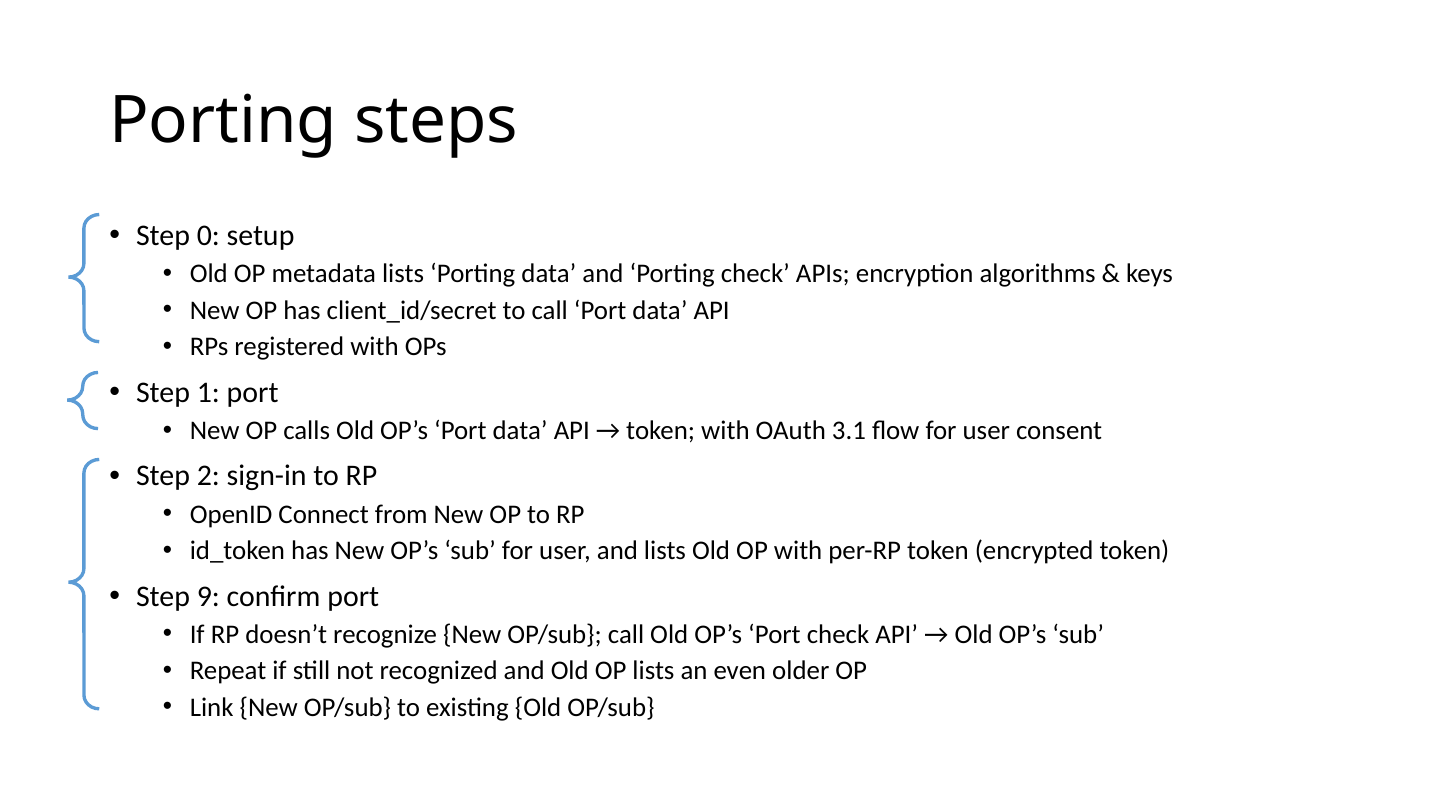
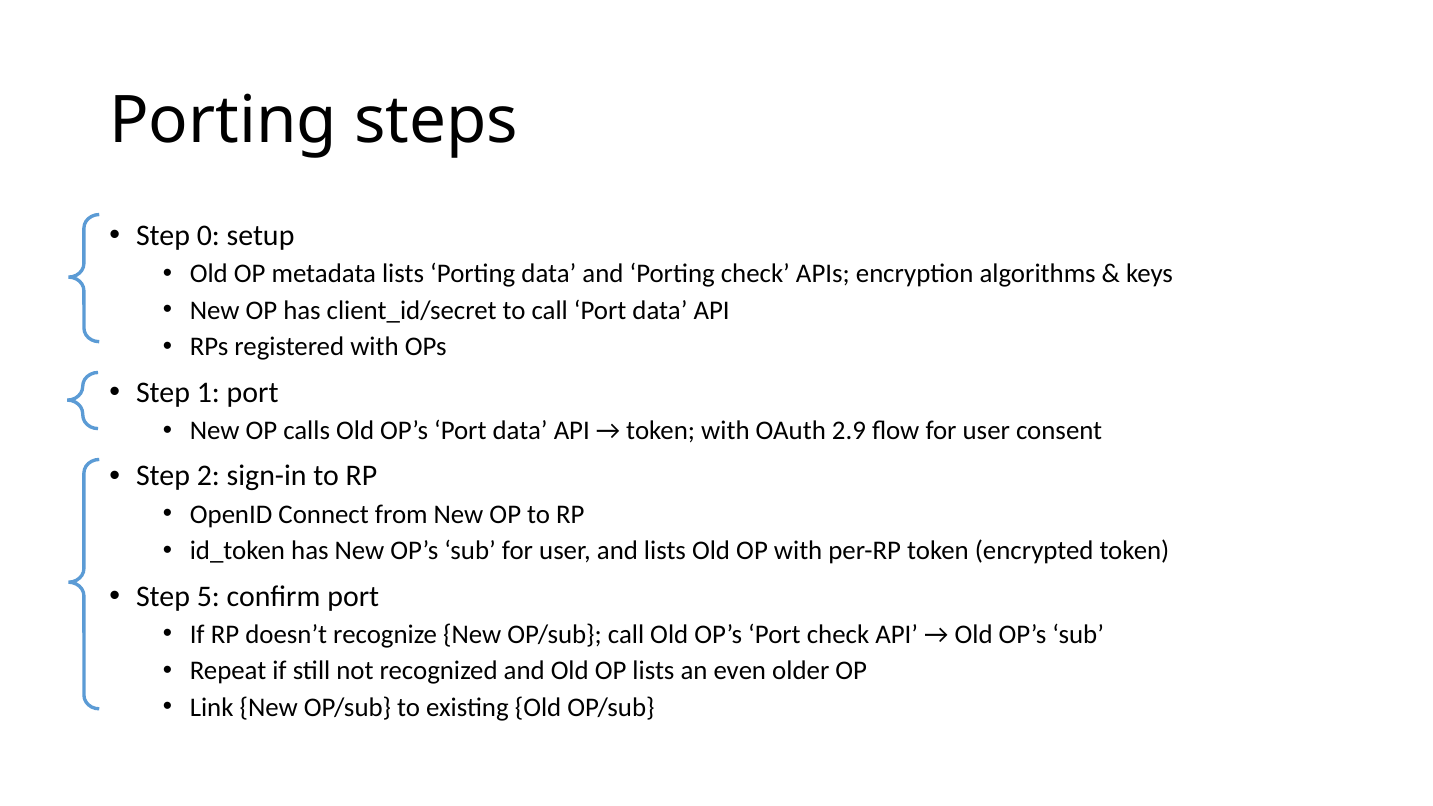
3.1: 3.1 -> 2.9
9: 9 -> 5
